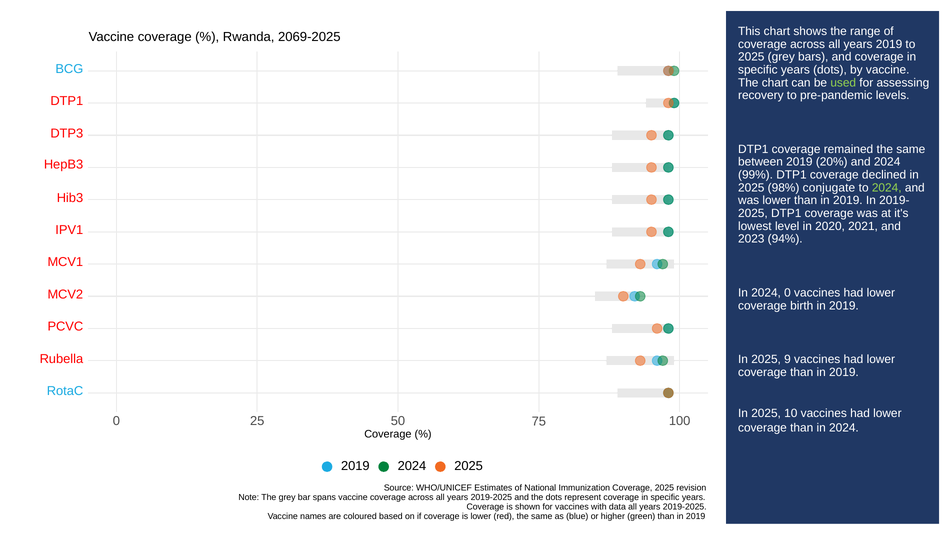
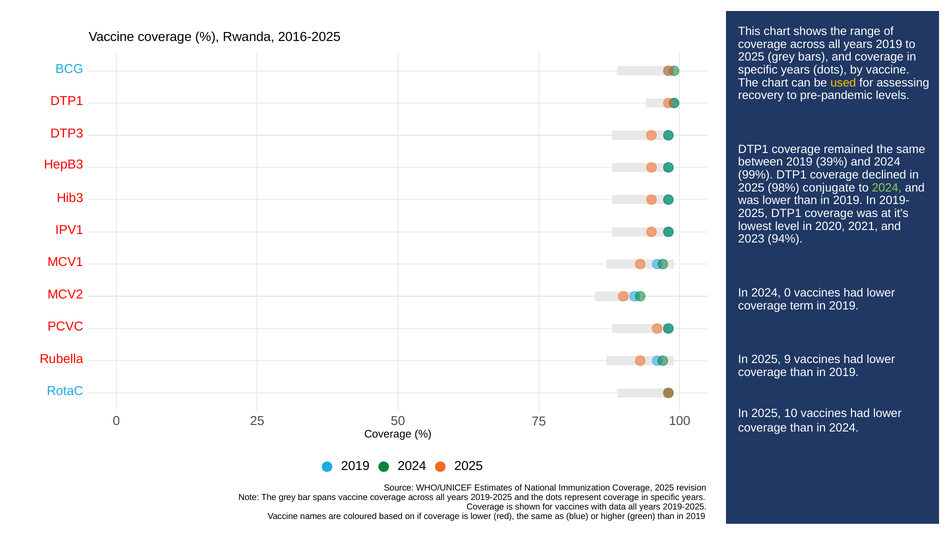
2069-2025: 2069-2025 -> 2016-2025
used colour: light green -> yellow
20%: 20% -> 39%
birth: birth -> term
